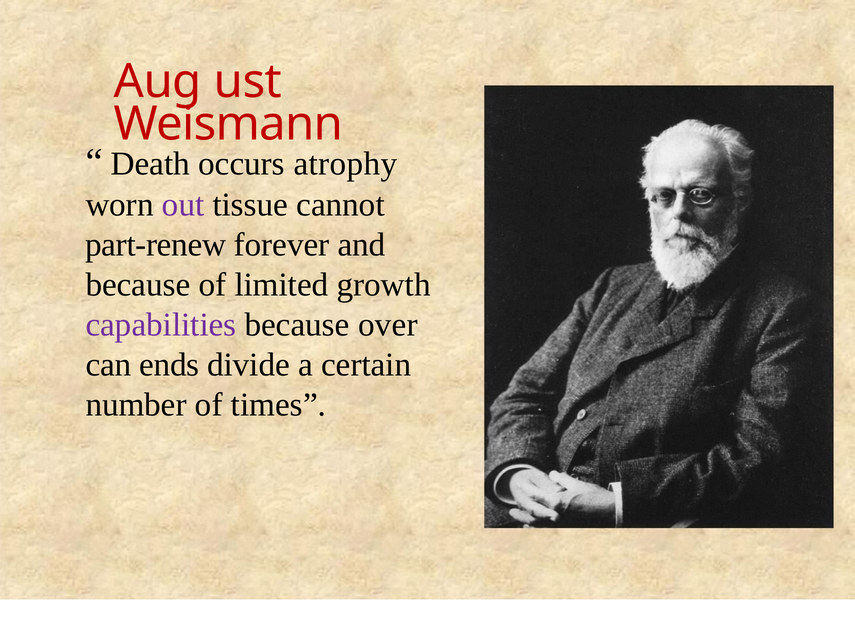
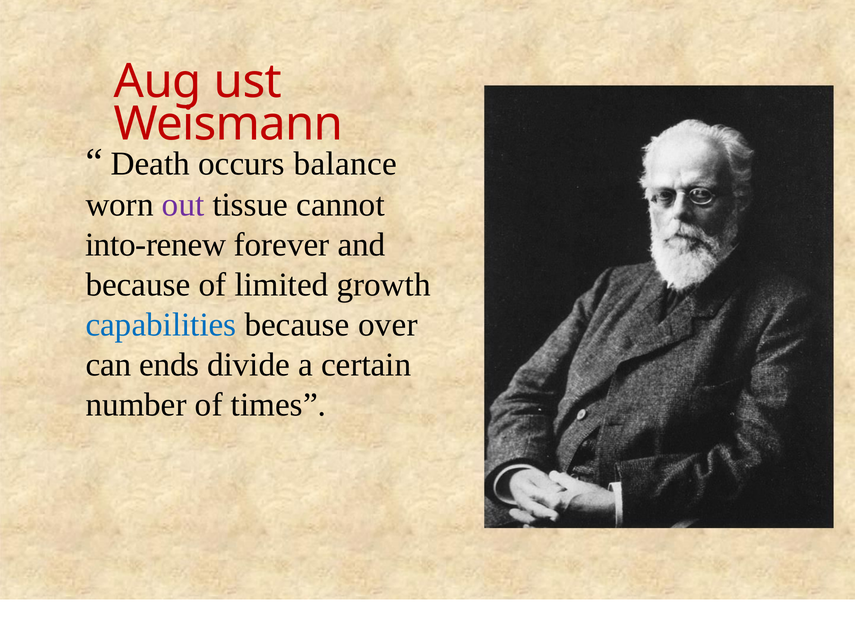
atrophy: atrophy -> balance
part-renew: part-renew -> into-renew
capabilities colour: purple -> blue
